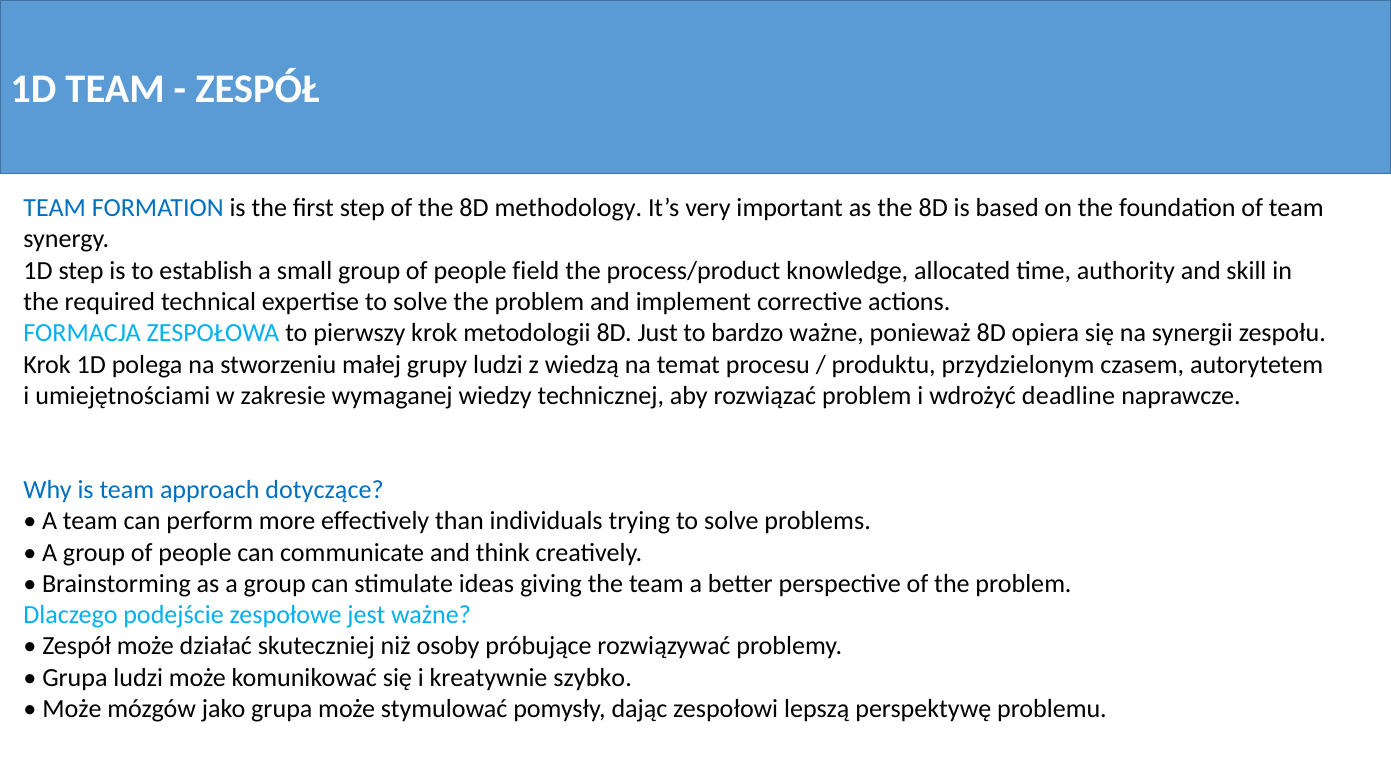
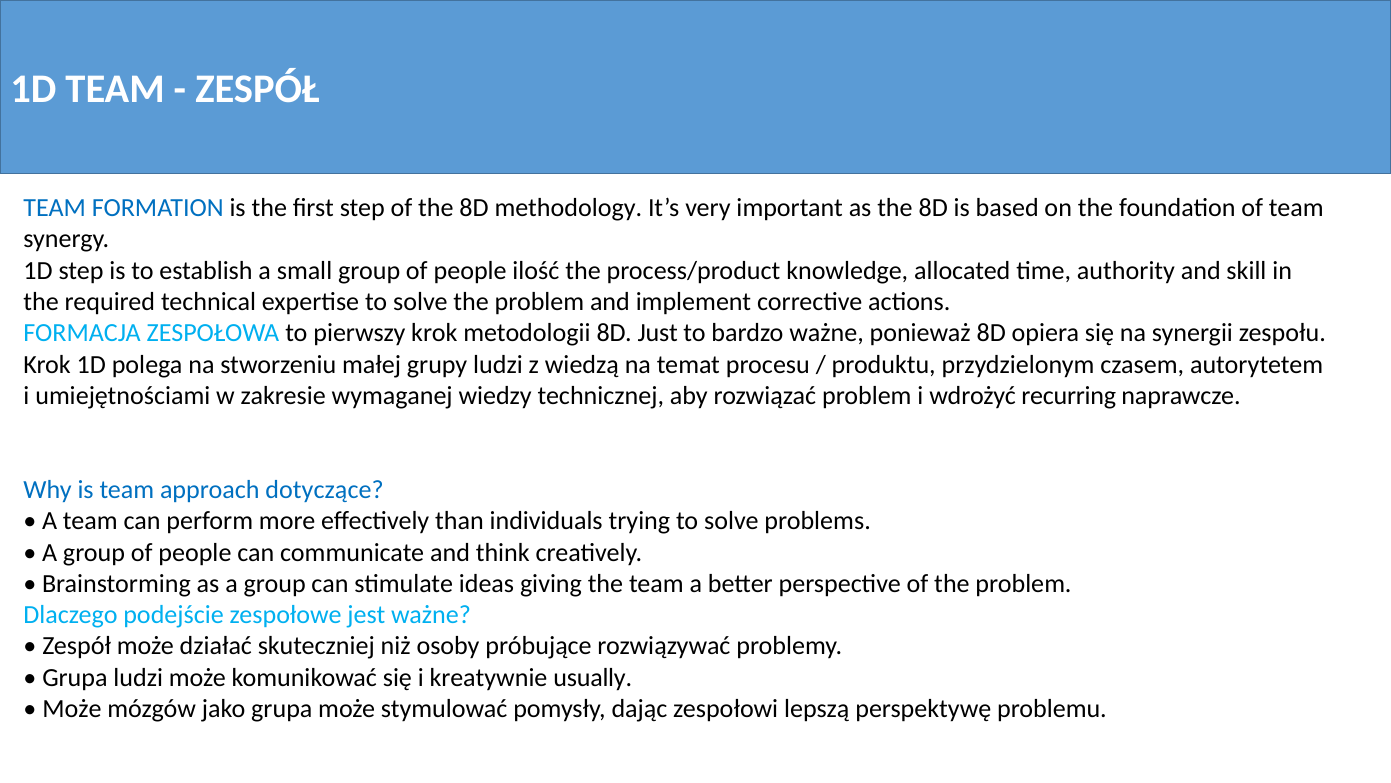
field: field -> ilość
deadline: deadline -> recurring
szybko: szybko -> usually
